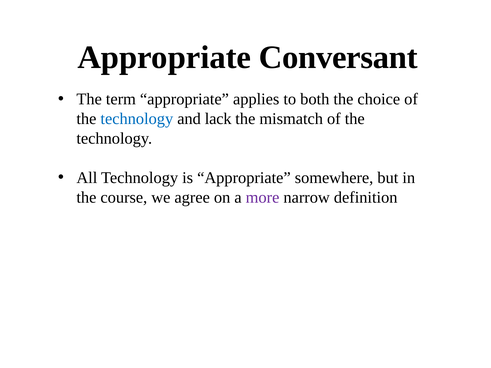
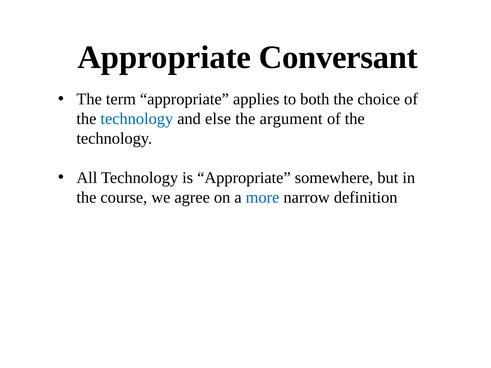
lack: lack -> else
mismatch: mismatch -> argument
more colour: purple -> blue
